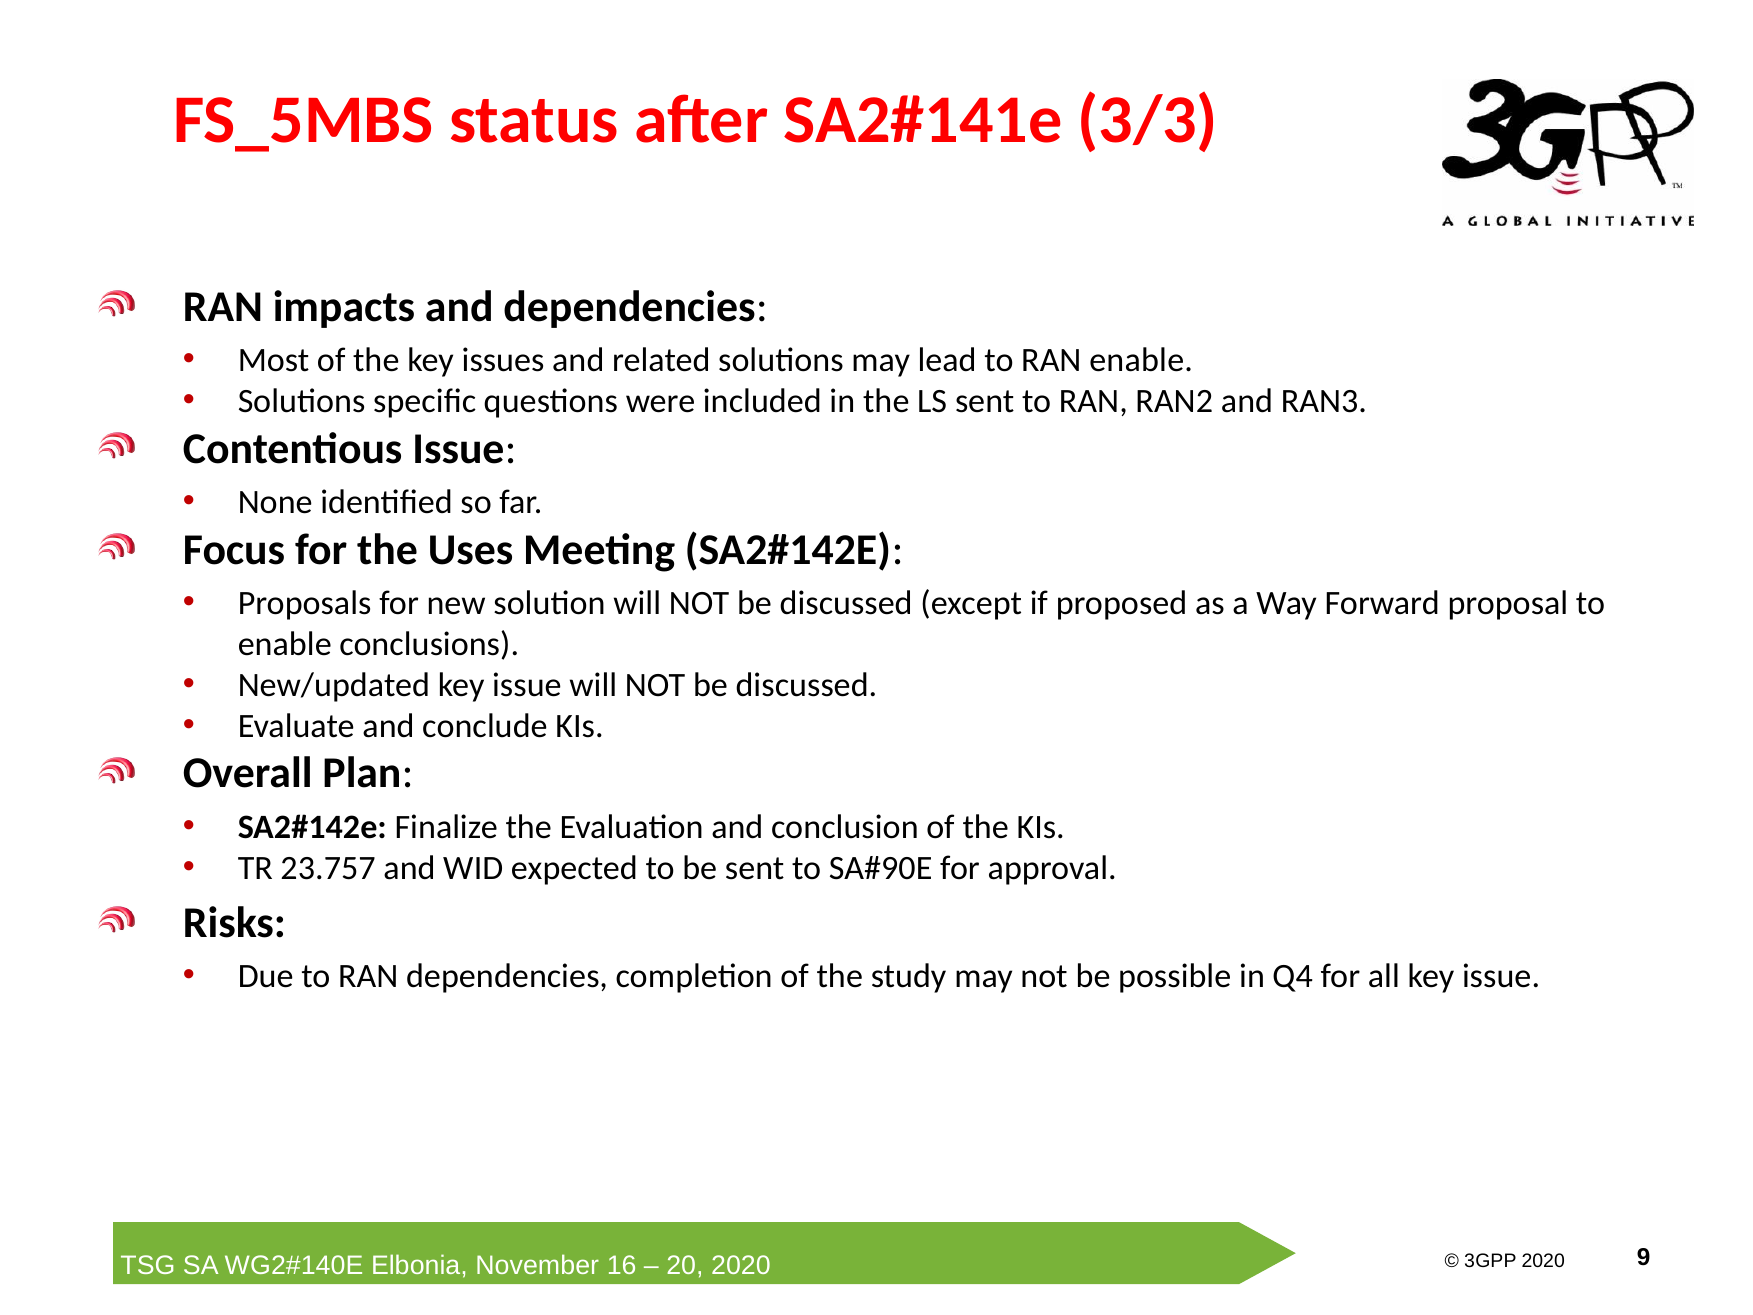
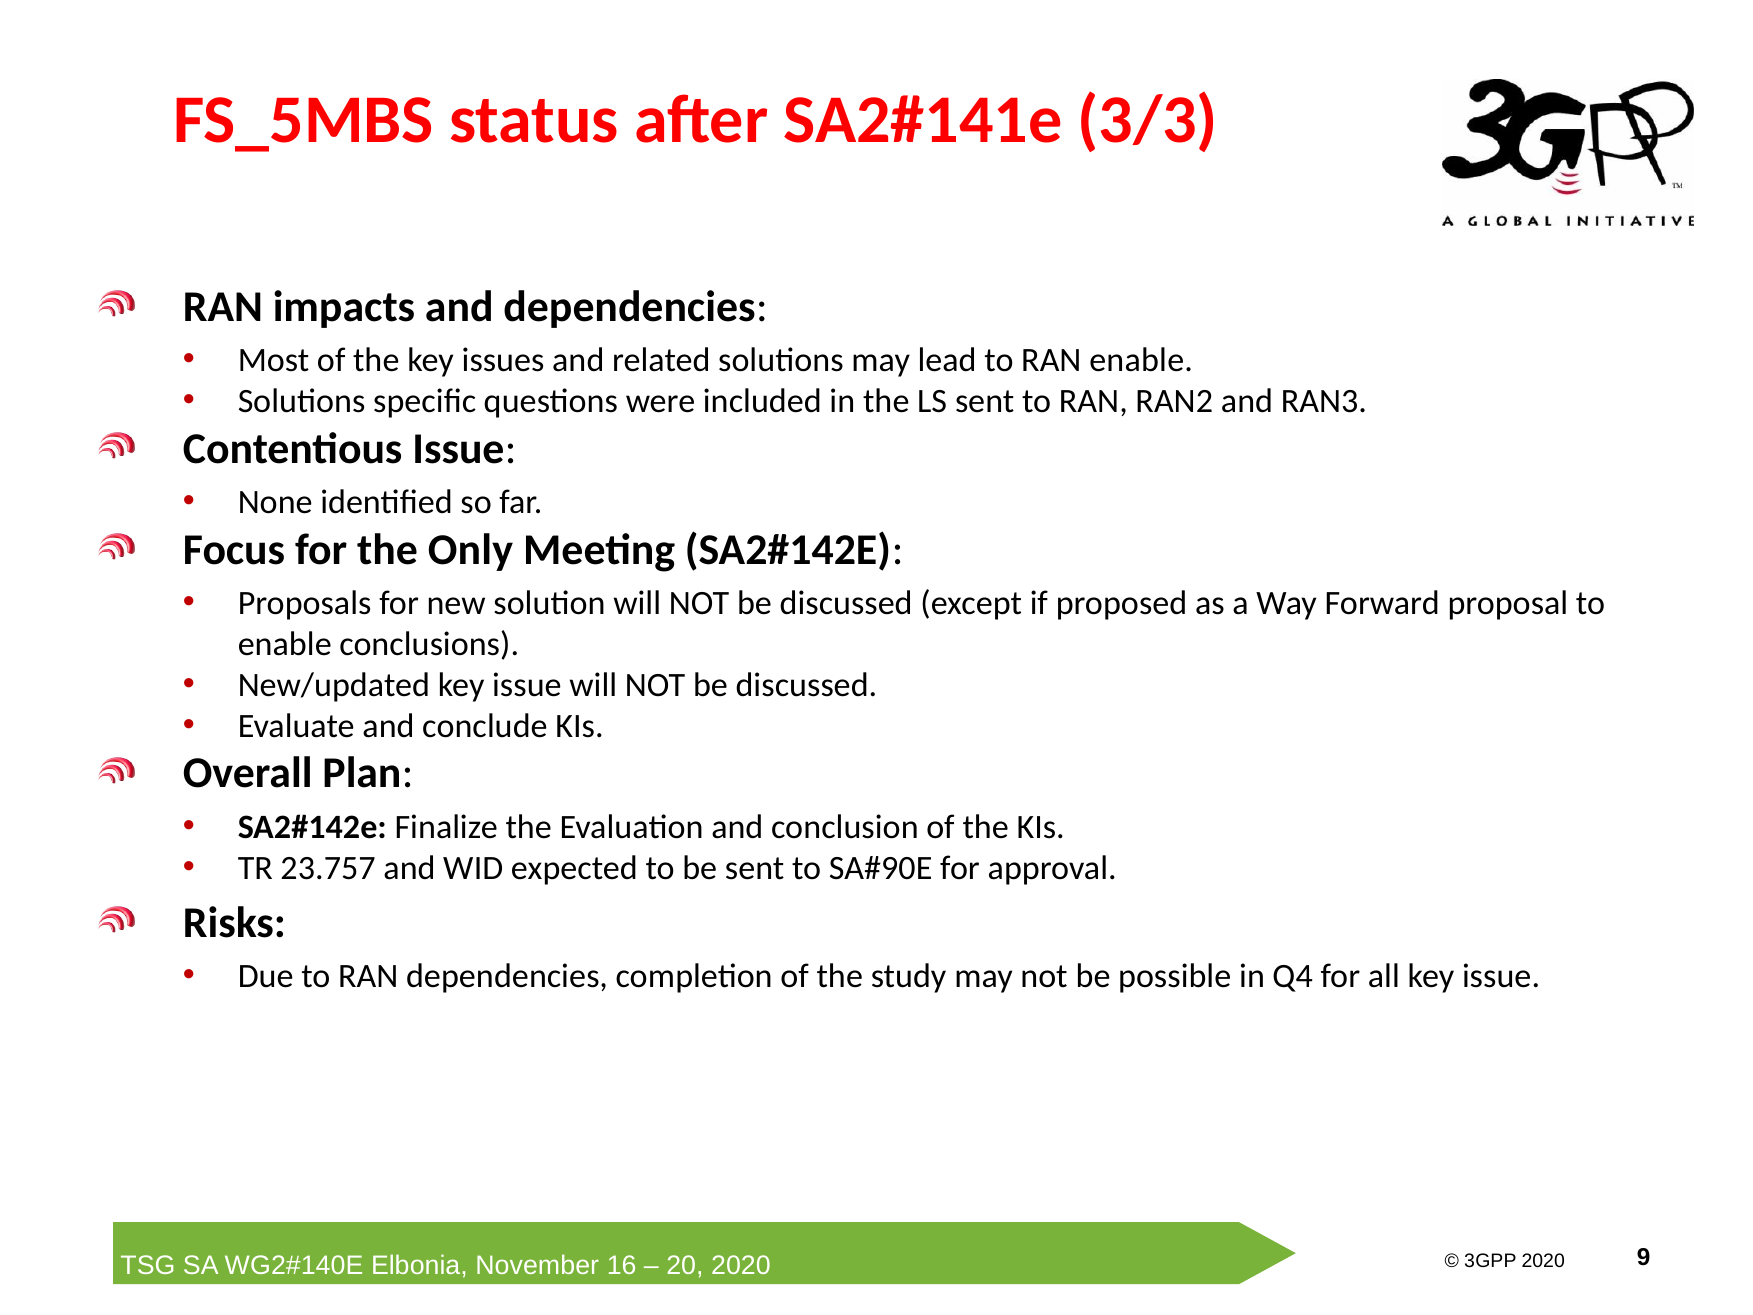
Uses: Uses -> Only
